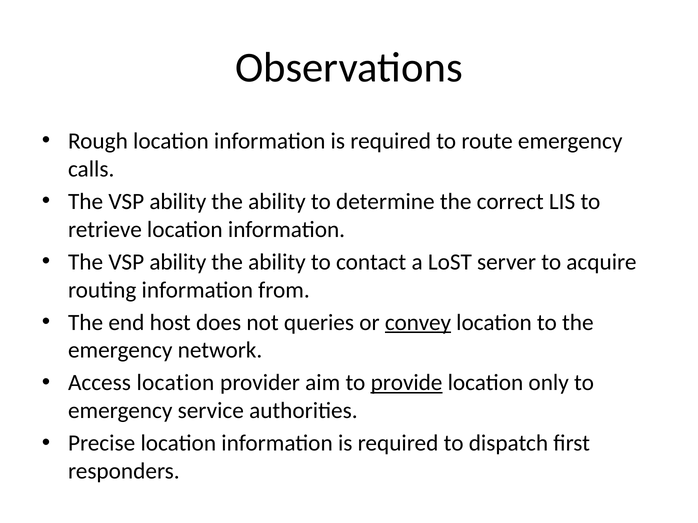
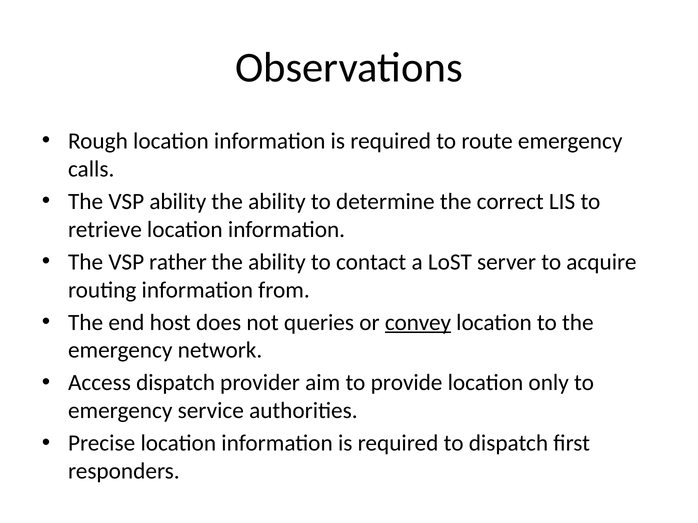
ability at (178, 262): ability -> rather
Access location: location -> dispatch
provide underline: present -> none
